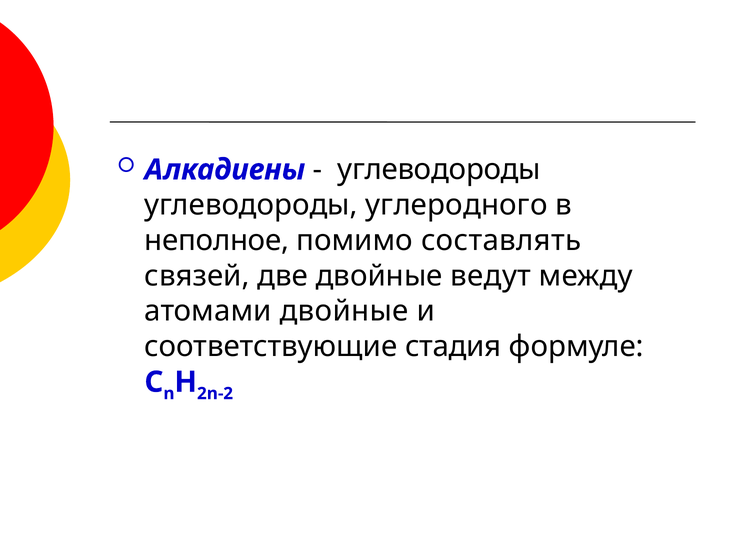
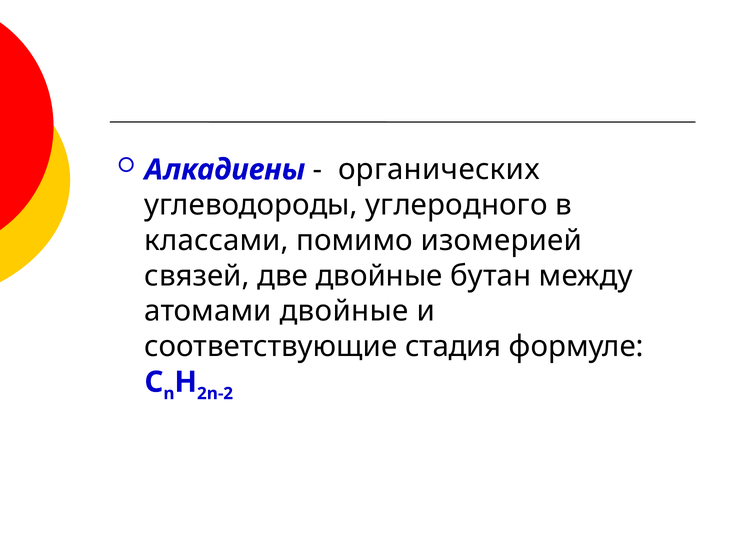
углеводороды at (439, 170): углеводороды -> органических
неполное: неполное -> классами
составлять: составлять -> изомерией
ведут: ведут -> бутан
